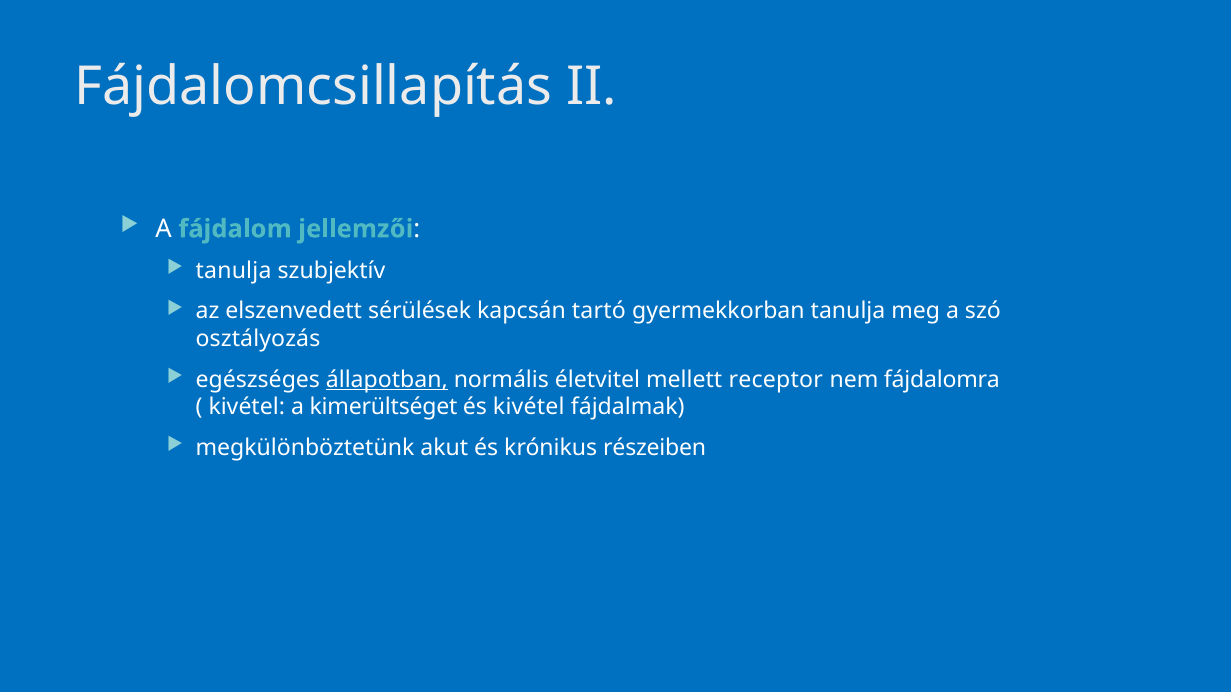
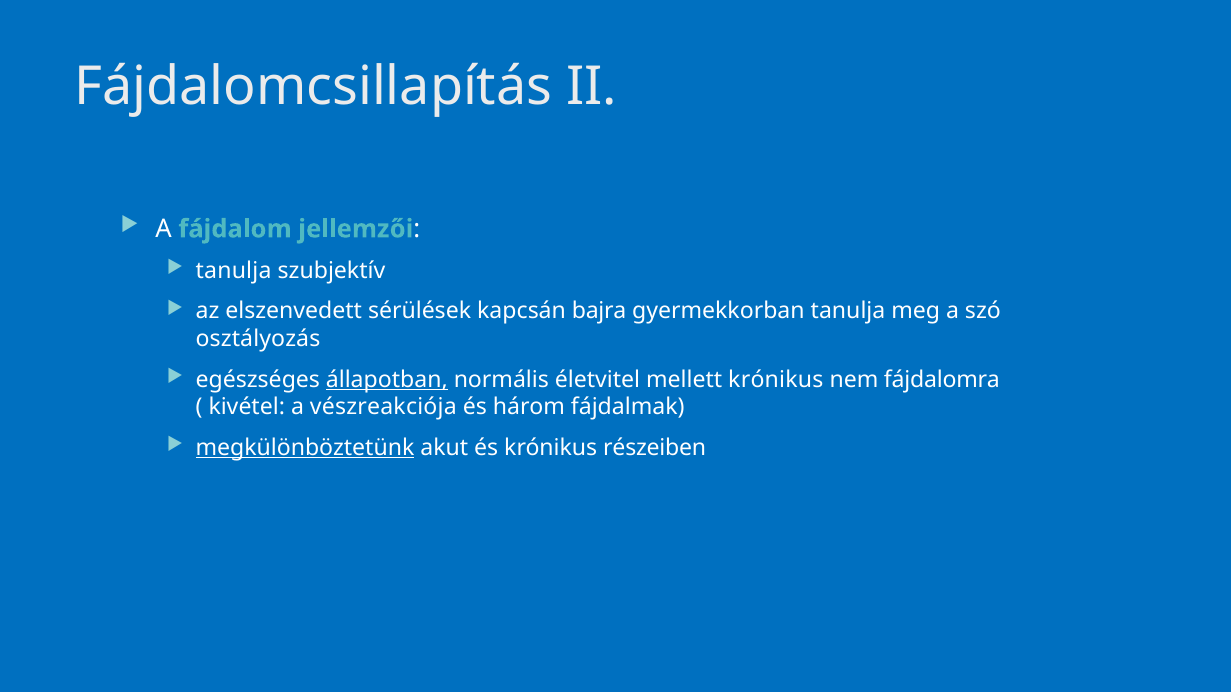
tartó: tartó -> bajra
mellett receptor: receptor -> krónikus
kimerültséget: kimerültséget -> vészreakciója
és kivétel: kivétel -> három
megkülönböztetünk underline: none -> present
